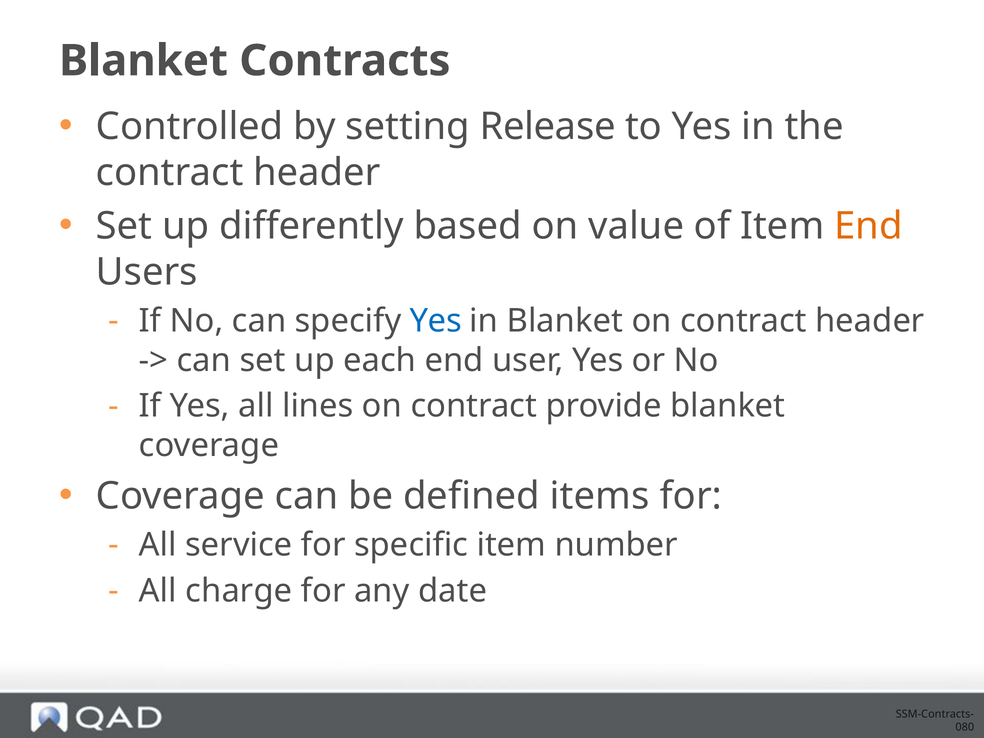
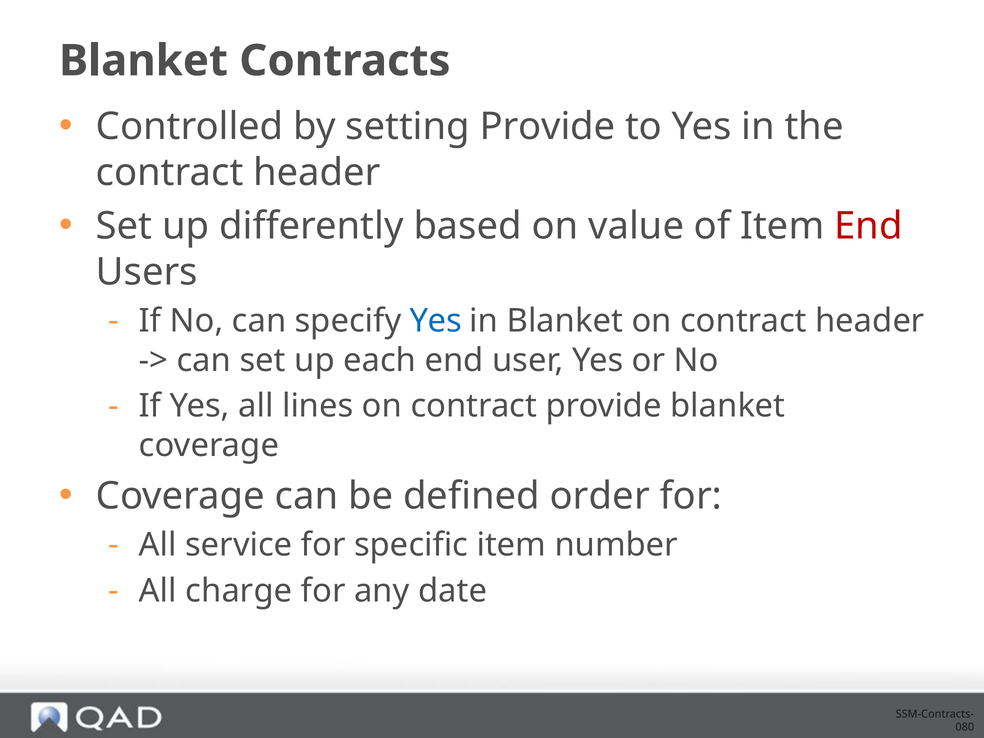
setting Release: Release -> Provide
End at (868, 226) colour: orange -> red
items: items -> order
